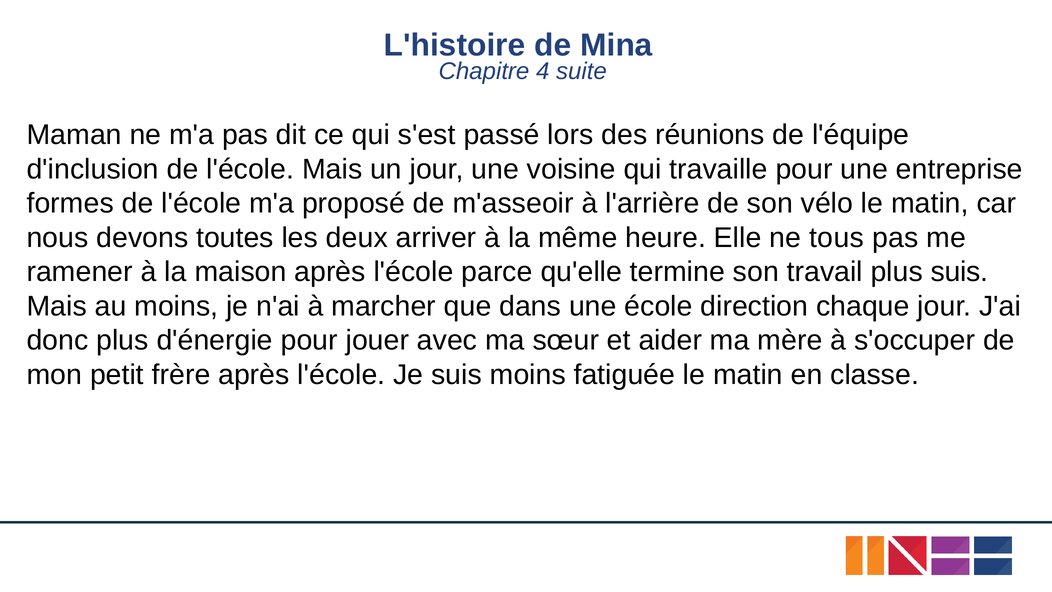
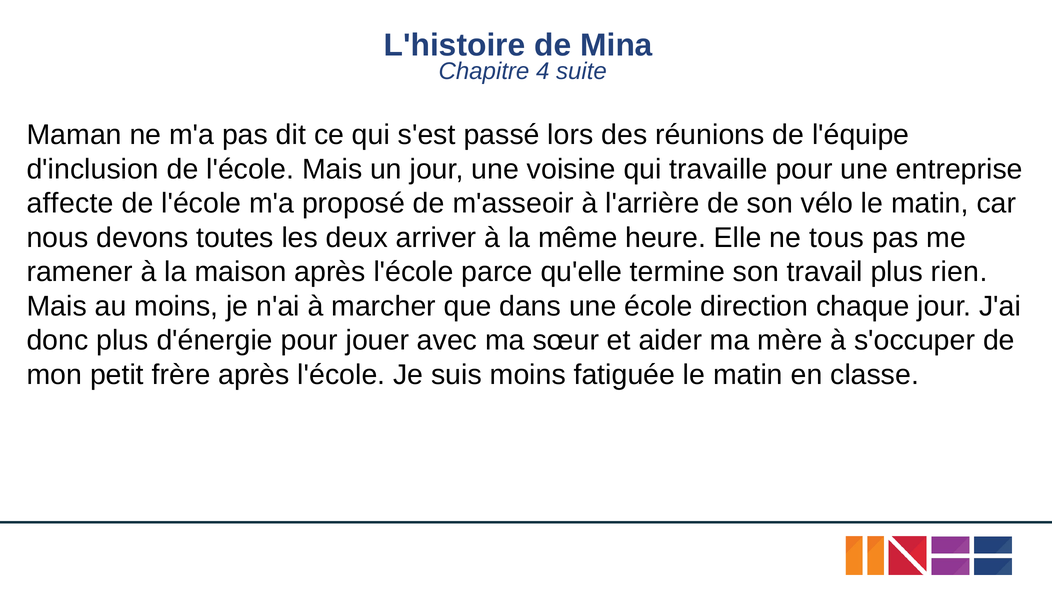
formes: formes -> affecte
plus suis: suis -> rien
